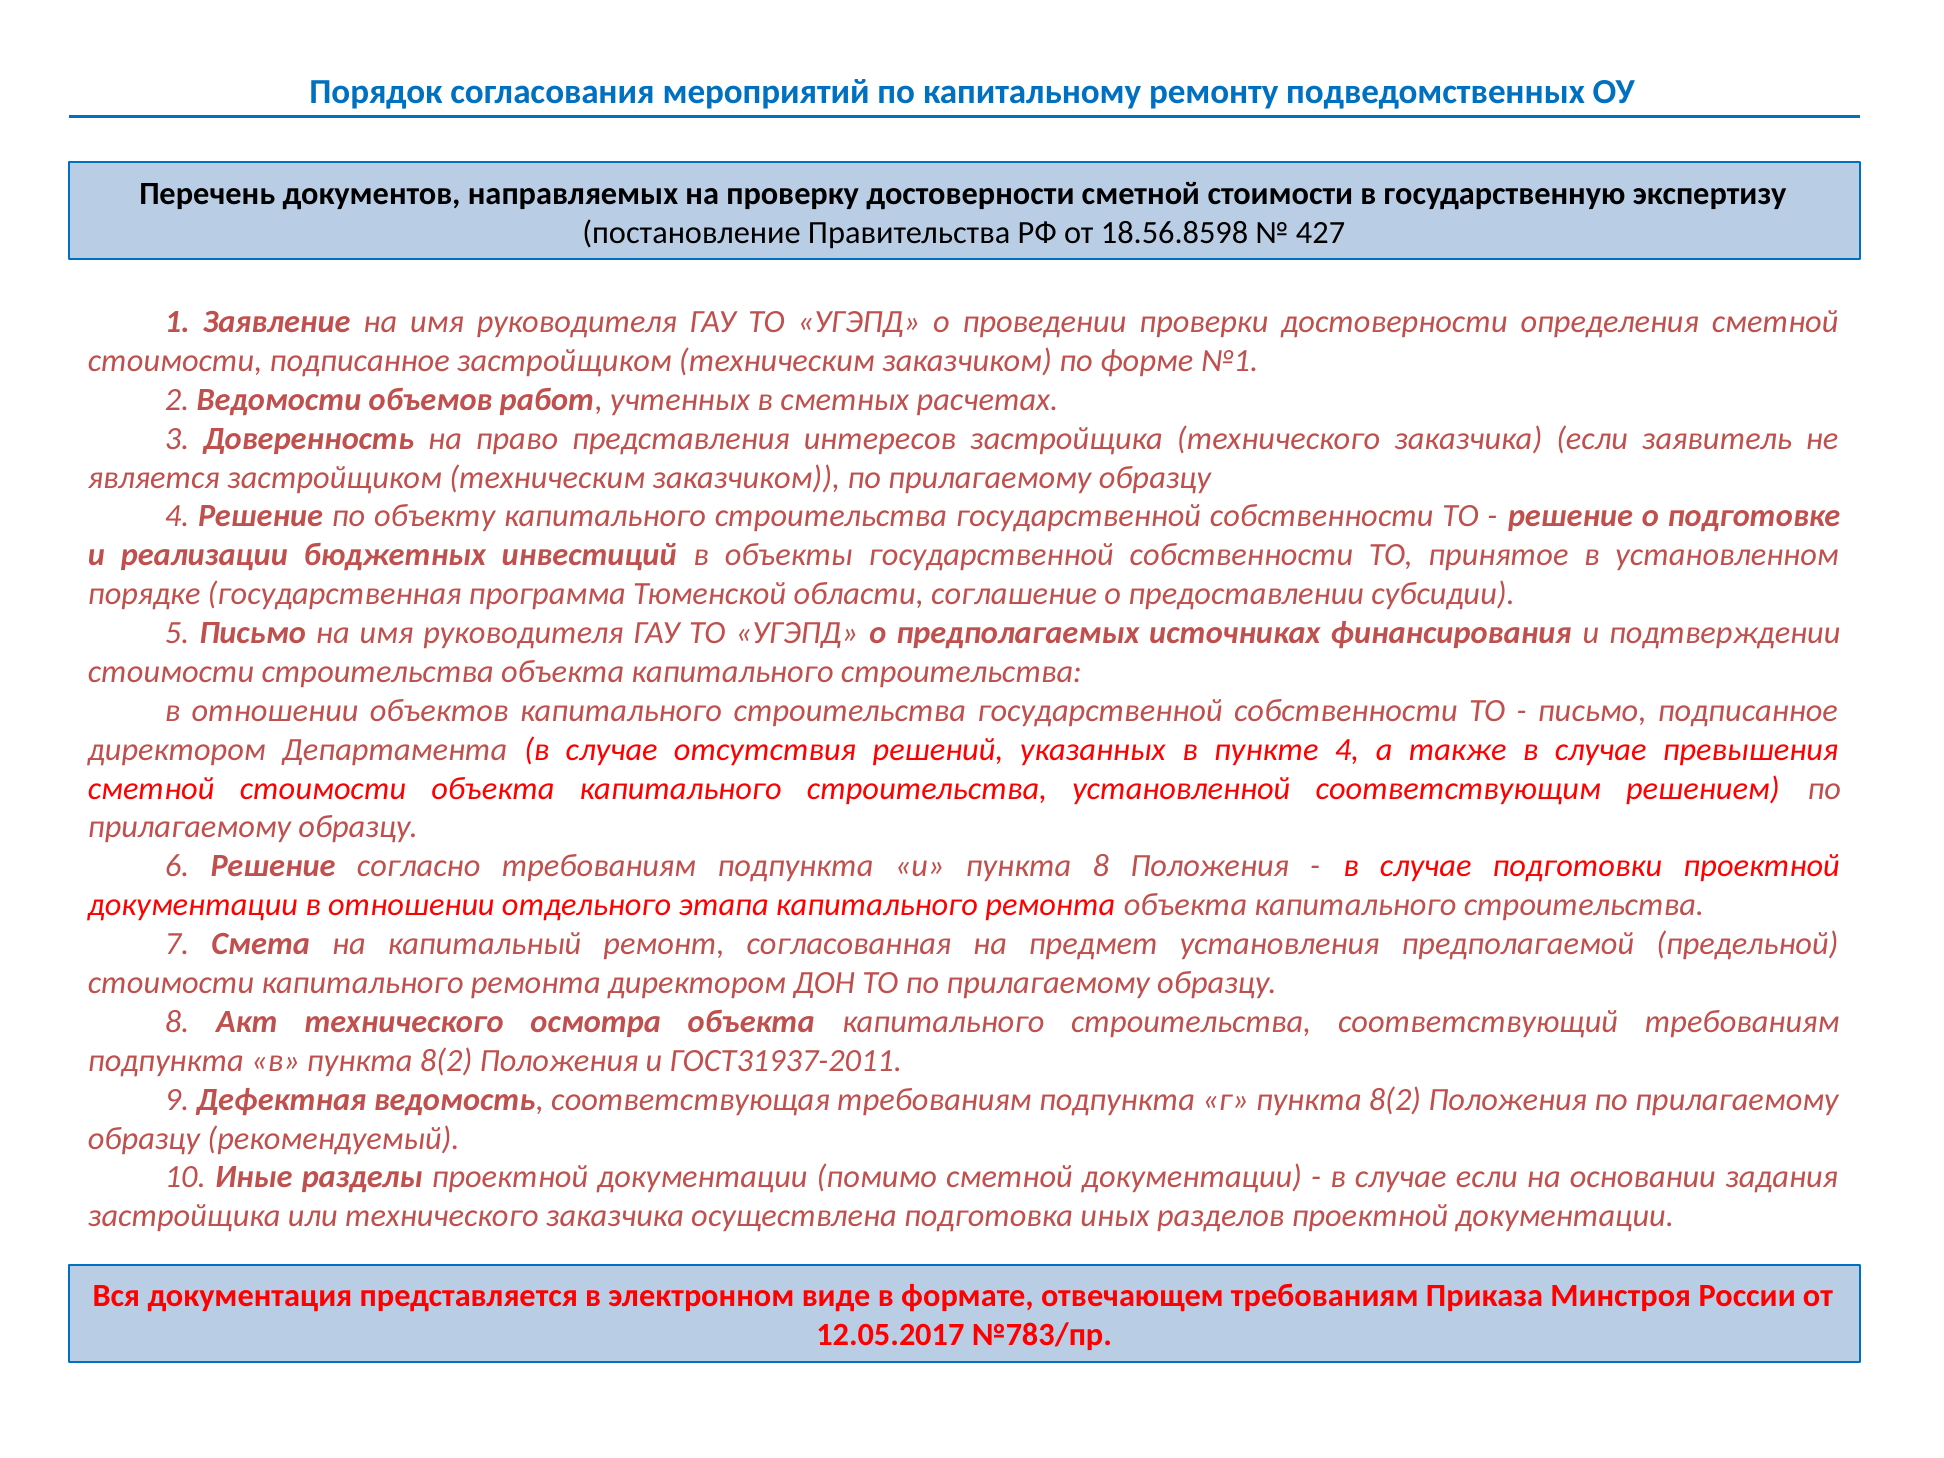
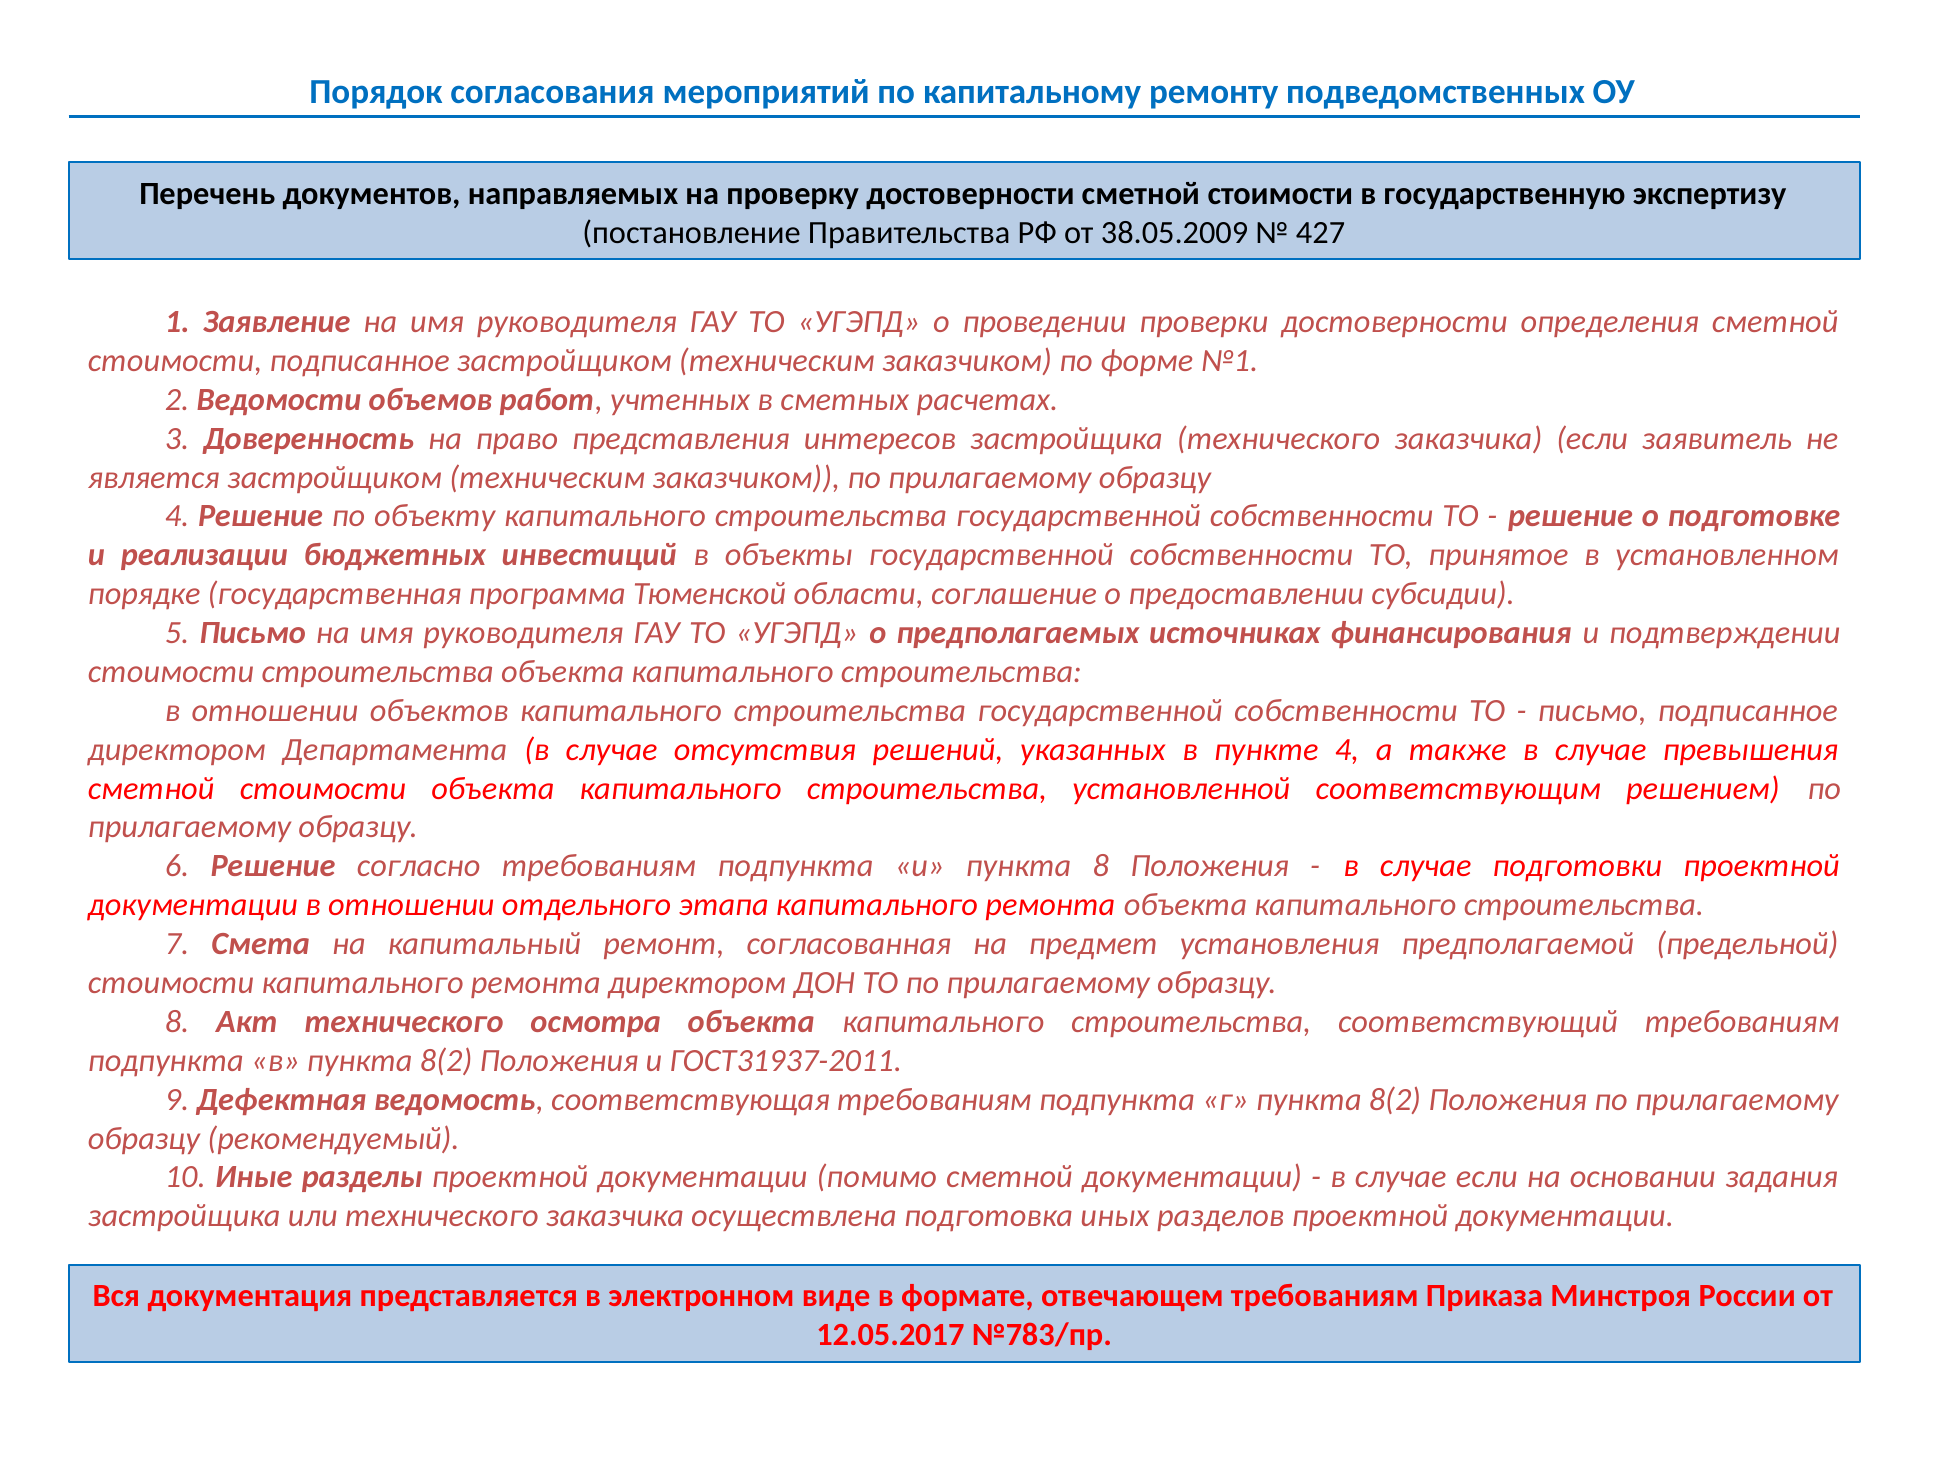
18.56.8598: 18.56.8598 -> 38.05.2009
